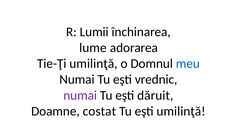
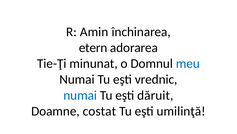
Lumii: Lumii -> Amin
lume: lume -> etern
Tie-Ţi umilinţă: umilinţă -> minunat
numai at (80, 95) colour: purple -> blue
